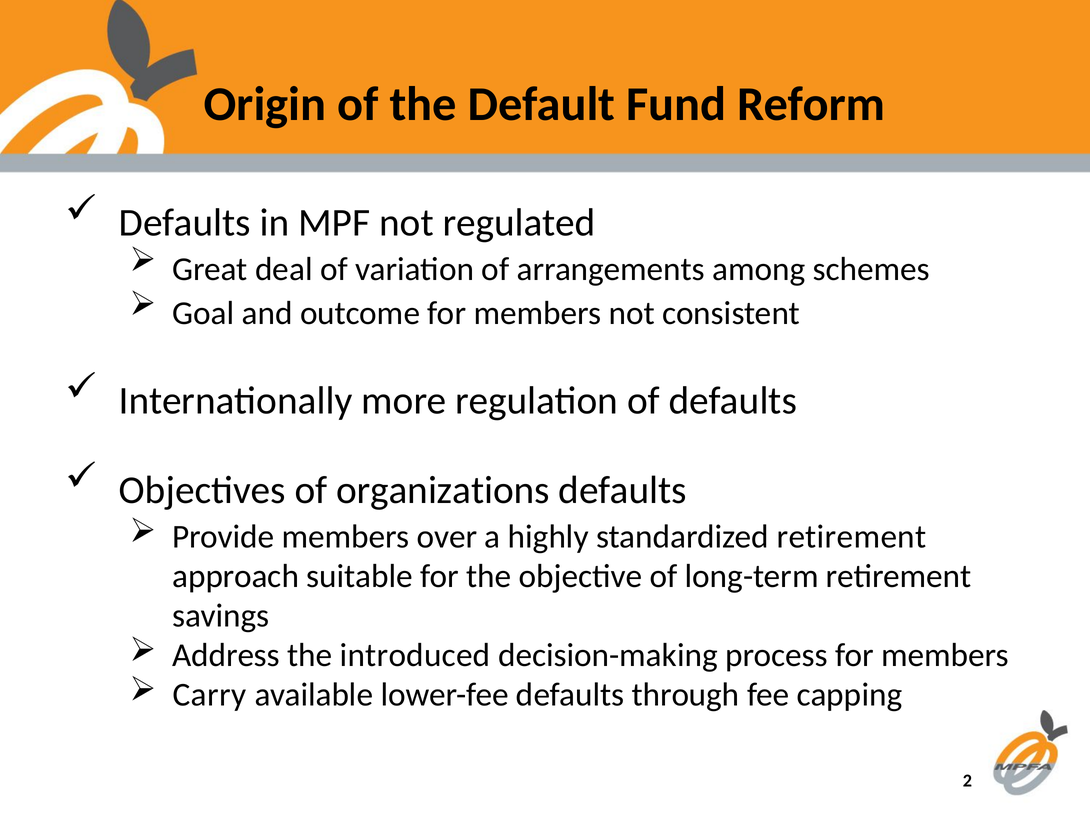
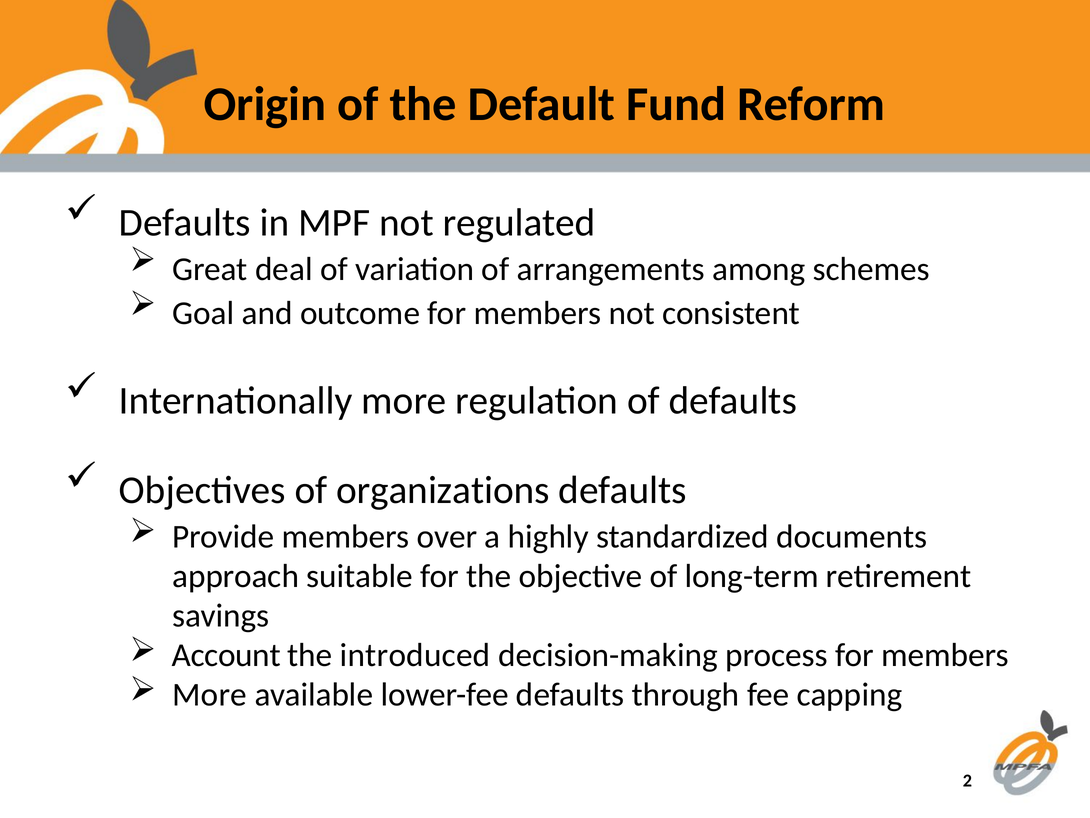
standardized retirement: retirement -> documents
Address: Address -> Account
Carry at (210, 694): Carry -> More
